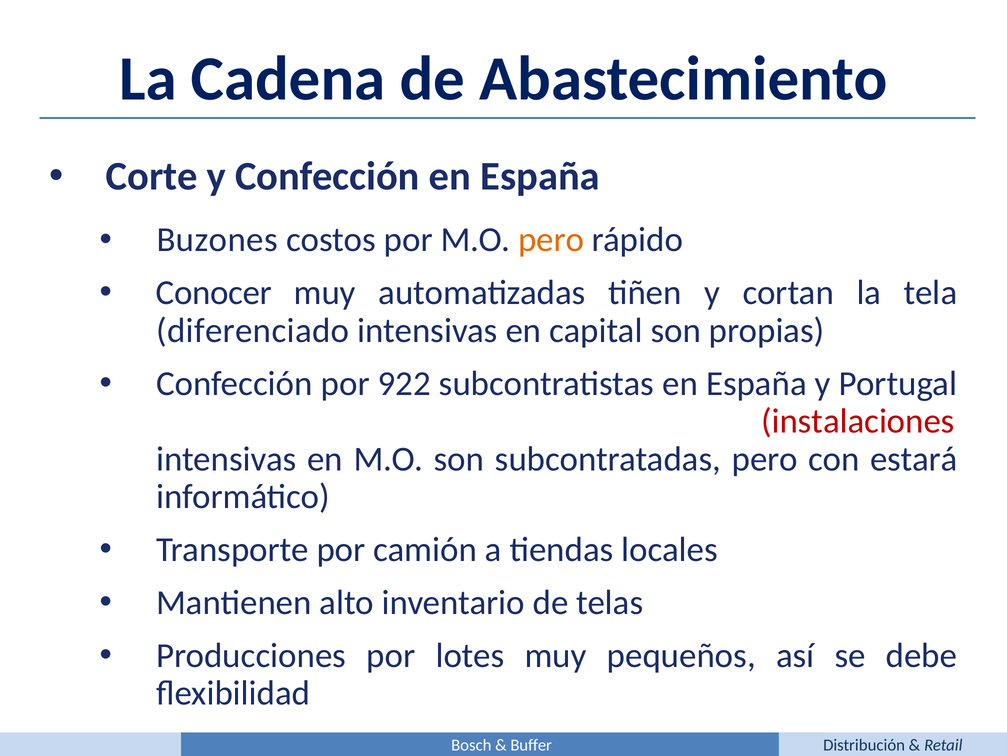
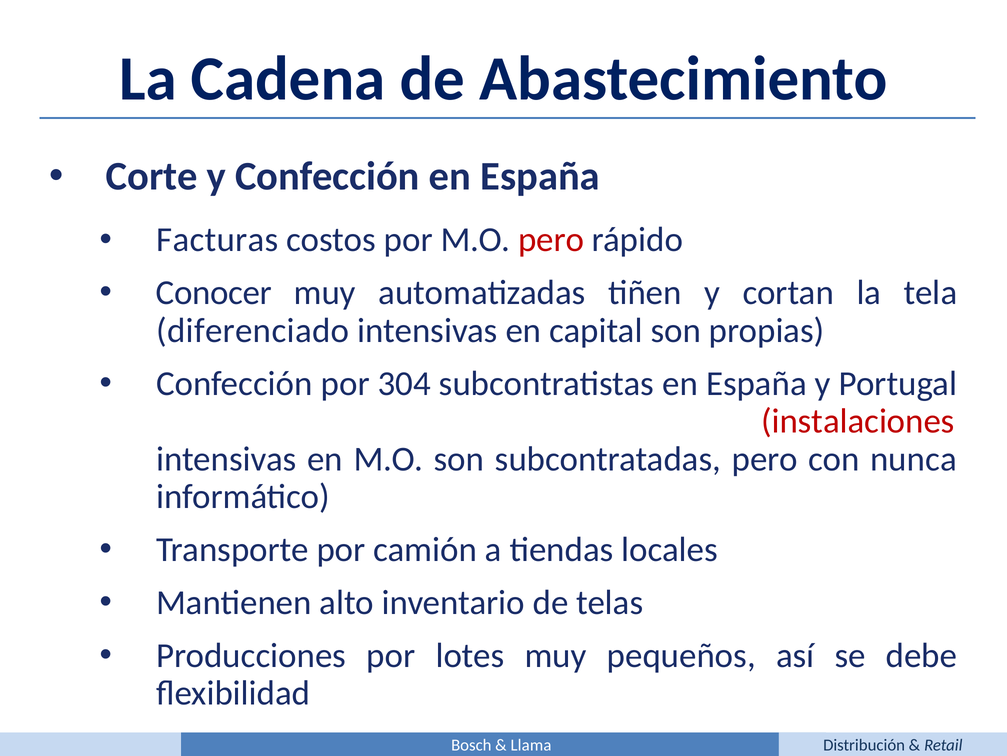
Buzones: Buzones -> Facturas
pero at (551, 240) colour: orange -> red
922: 922 -> 304
estará: estará -> nunca
Buffer: Buffer -> Llama
